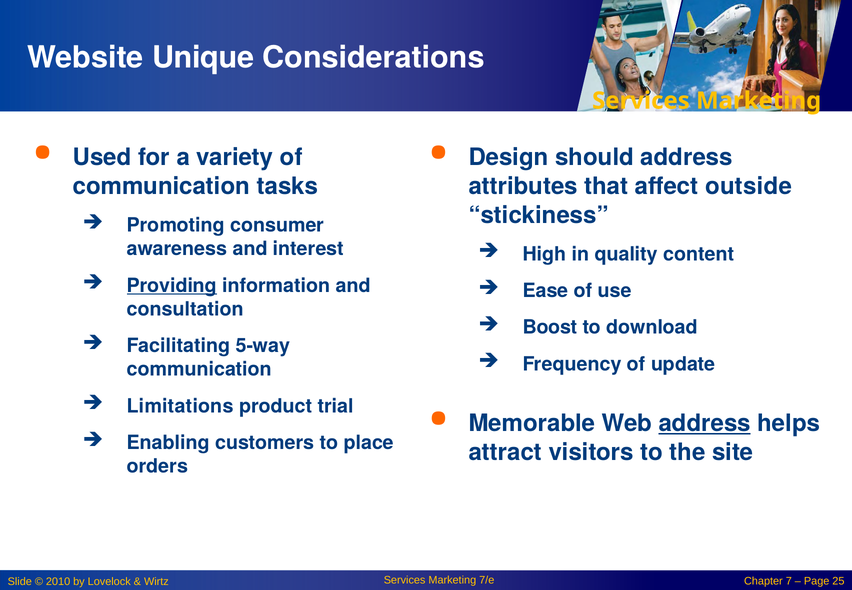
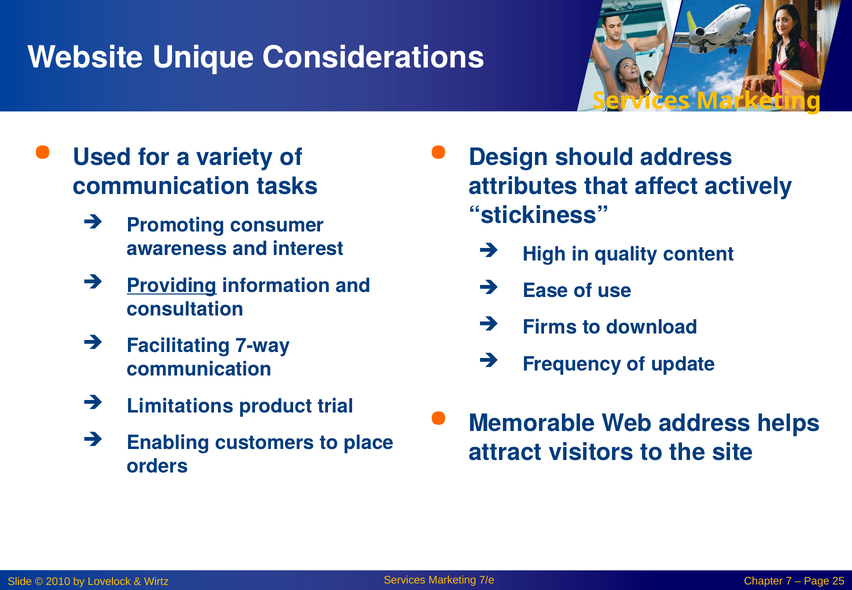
outside: outside -> actively
Boost: Boost -> Firms
5-way: 5-way -> 7-way
address at (705, 424) underline: present -> none
